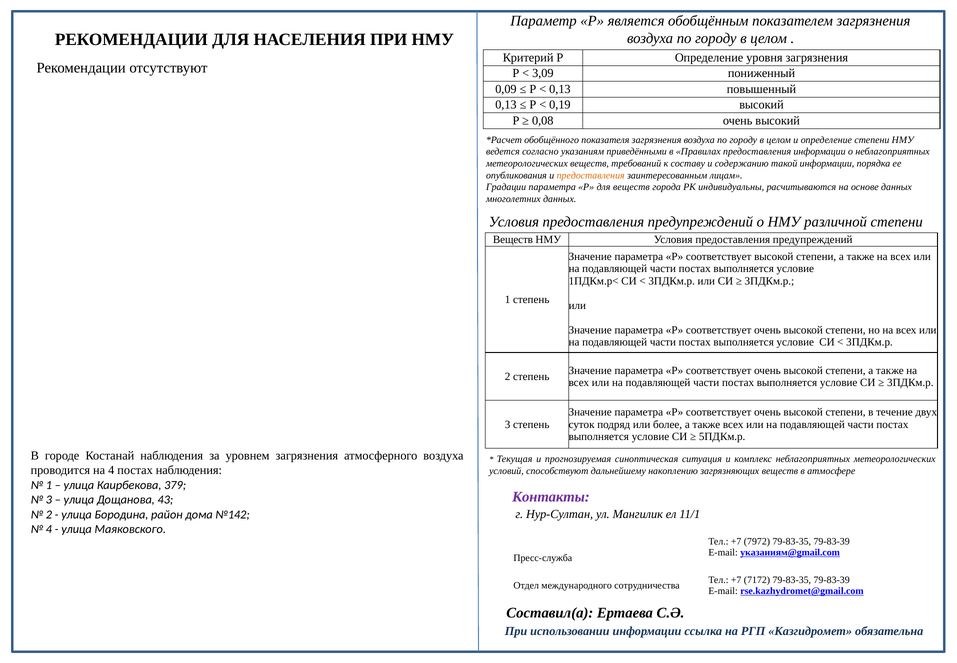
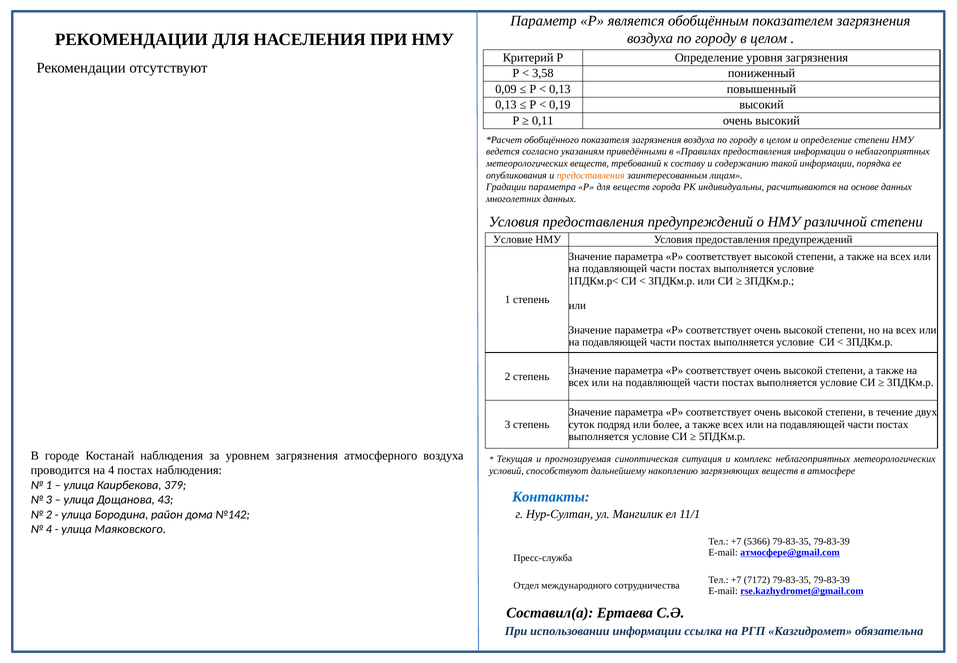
3,09: 3,09 -> 3,58
0,08: 0,08 -> 0,11
Веществ at (513, 239): Веществ -> Условие
Контакты colour: purple -> blue
7972: 7972 -> 5366
указаниям@gmail.com: указаниям@gmail.com -> атмосфере@gmail.com
